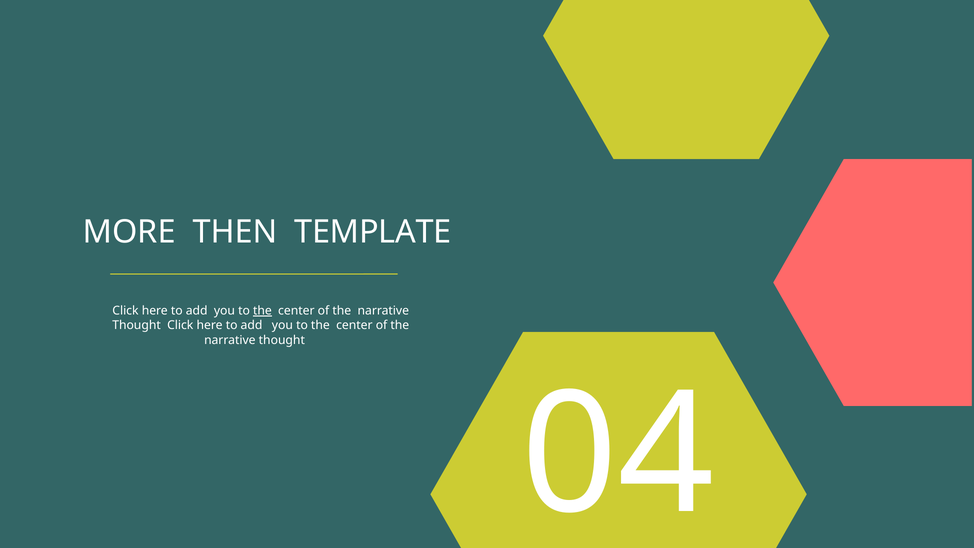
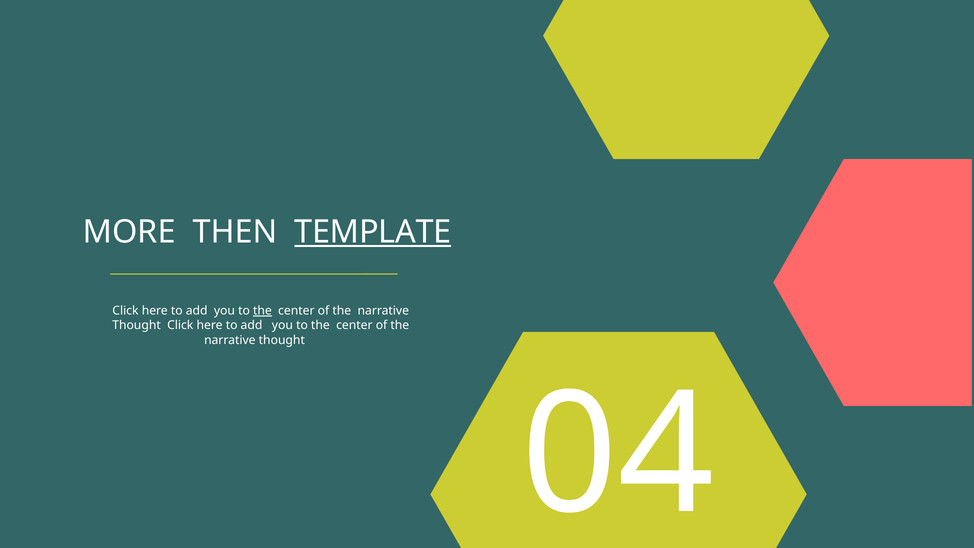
TEMPLATE underline: none -> present
